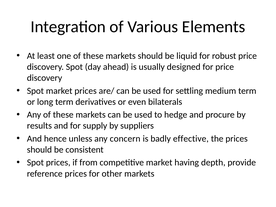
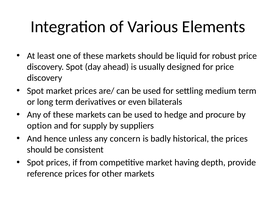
results: results -> option
effective: effective -> historical
